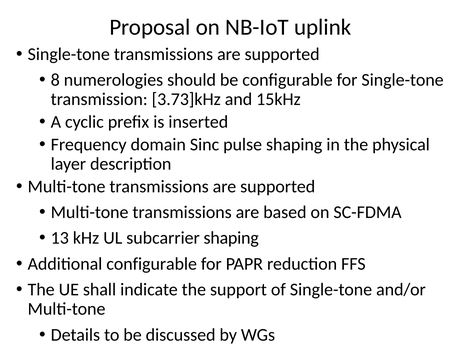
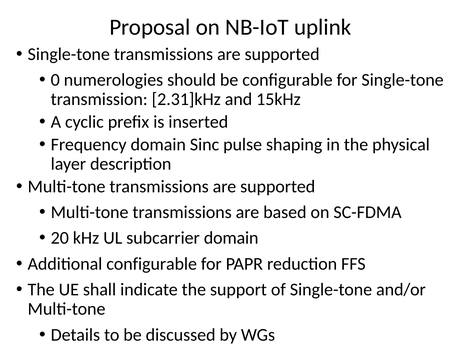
8: 8 -> 0
3.73]kHz: 3.73]kHz -> 2.31]kHz
13: 13 -> 20
subcarrier shaping: shaping -> domain
